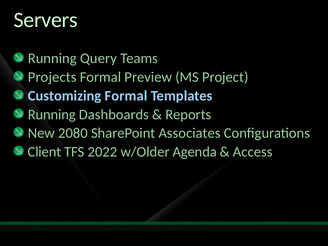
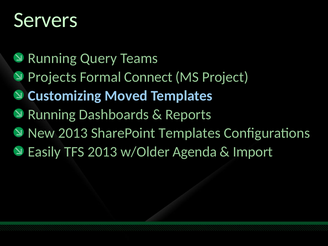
Preview: Preview -> Connect
Customizing Formal: Formal -> Moved
New 2080: 2080 -> 2013
SharePoint Associates: Associates -> Templates
Client: Client -> Easily
TFS 2022: 2022 -> 2013
Access: Access -> Import
